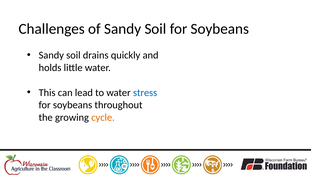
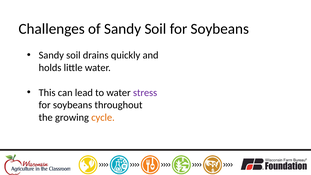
stress colour: blue -> purple
